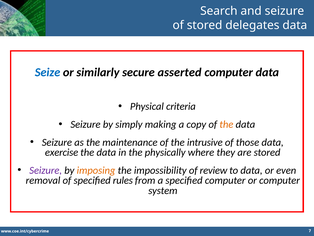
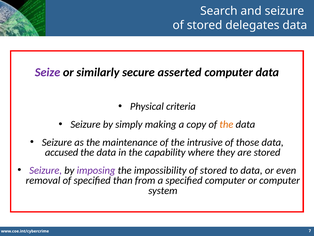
Seize colour: blue -> purple
exercise: exercise -> accused
physically: physically -> capability
imposing colour: orange -> purple
impossibility of review: review -> stored
rules: rules -> than
